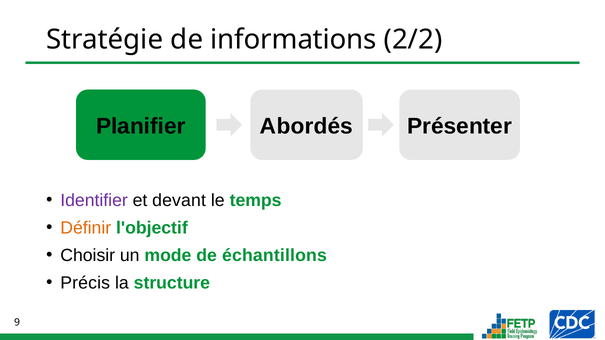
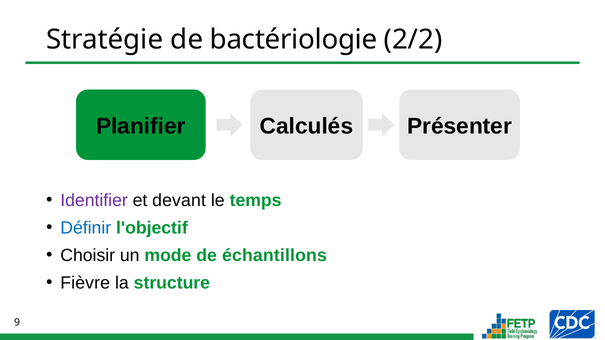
informations: informations -> bactériologie
Abordés: Abordés -> Calculés
Définir colour: orange -> blue
Précis: Précis -> Fièvre
